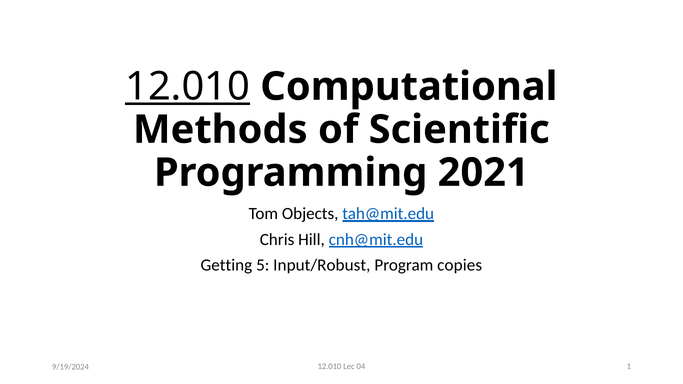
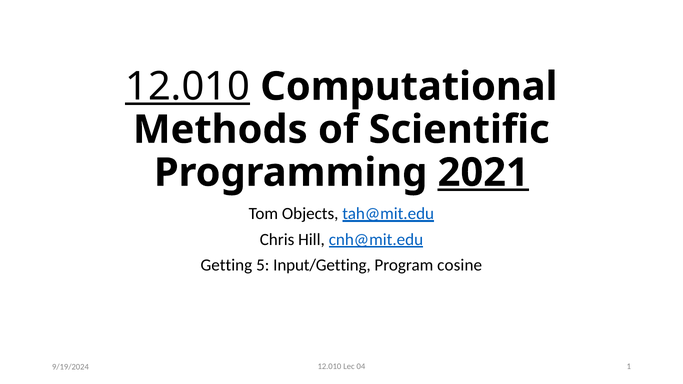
2021 underline: none -> present
Input/Robust: Input/Robust -> Input/Getting
copies: copies -> cosine
